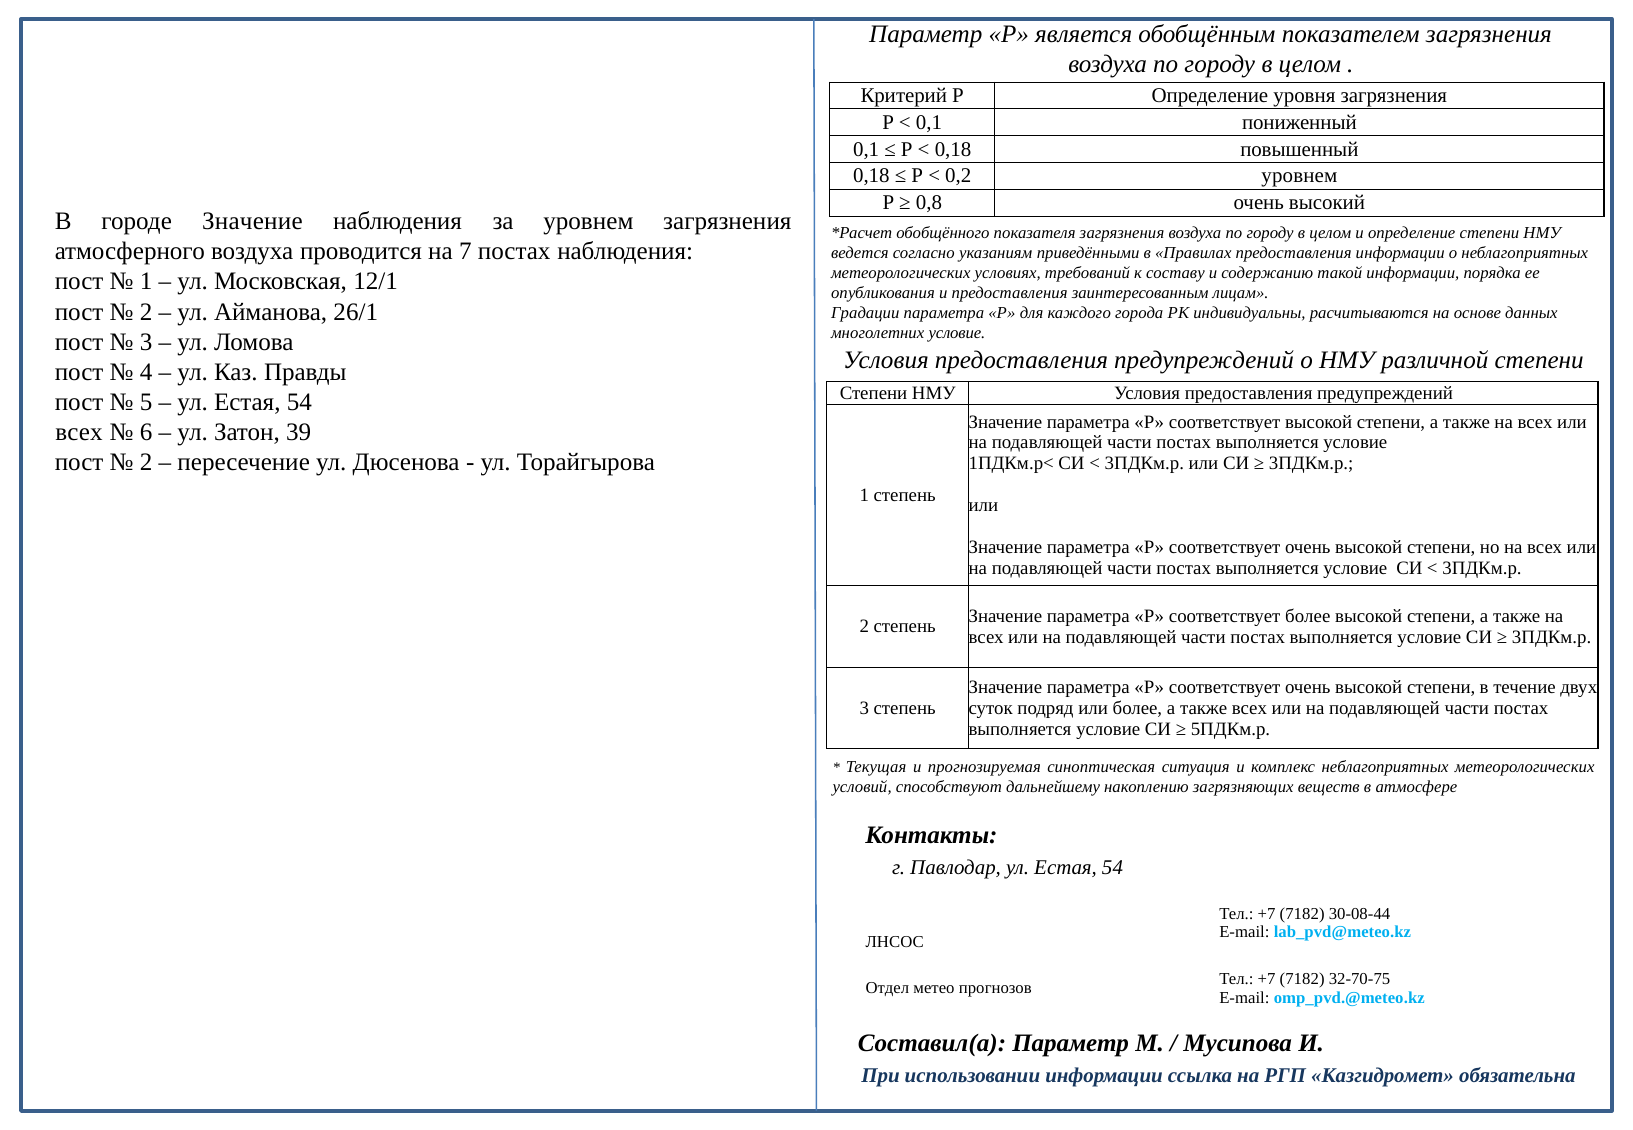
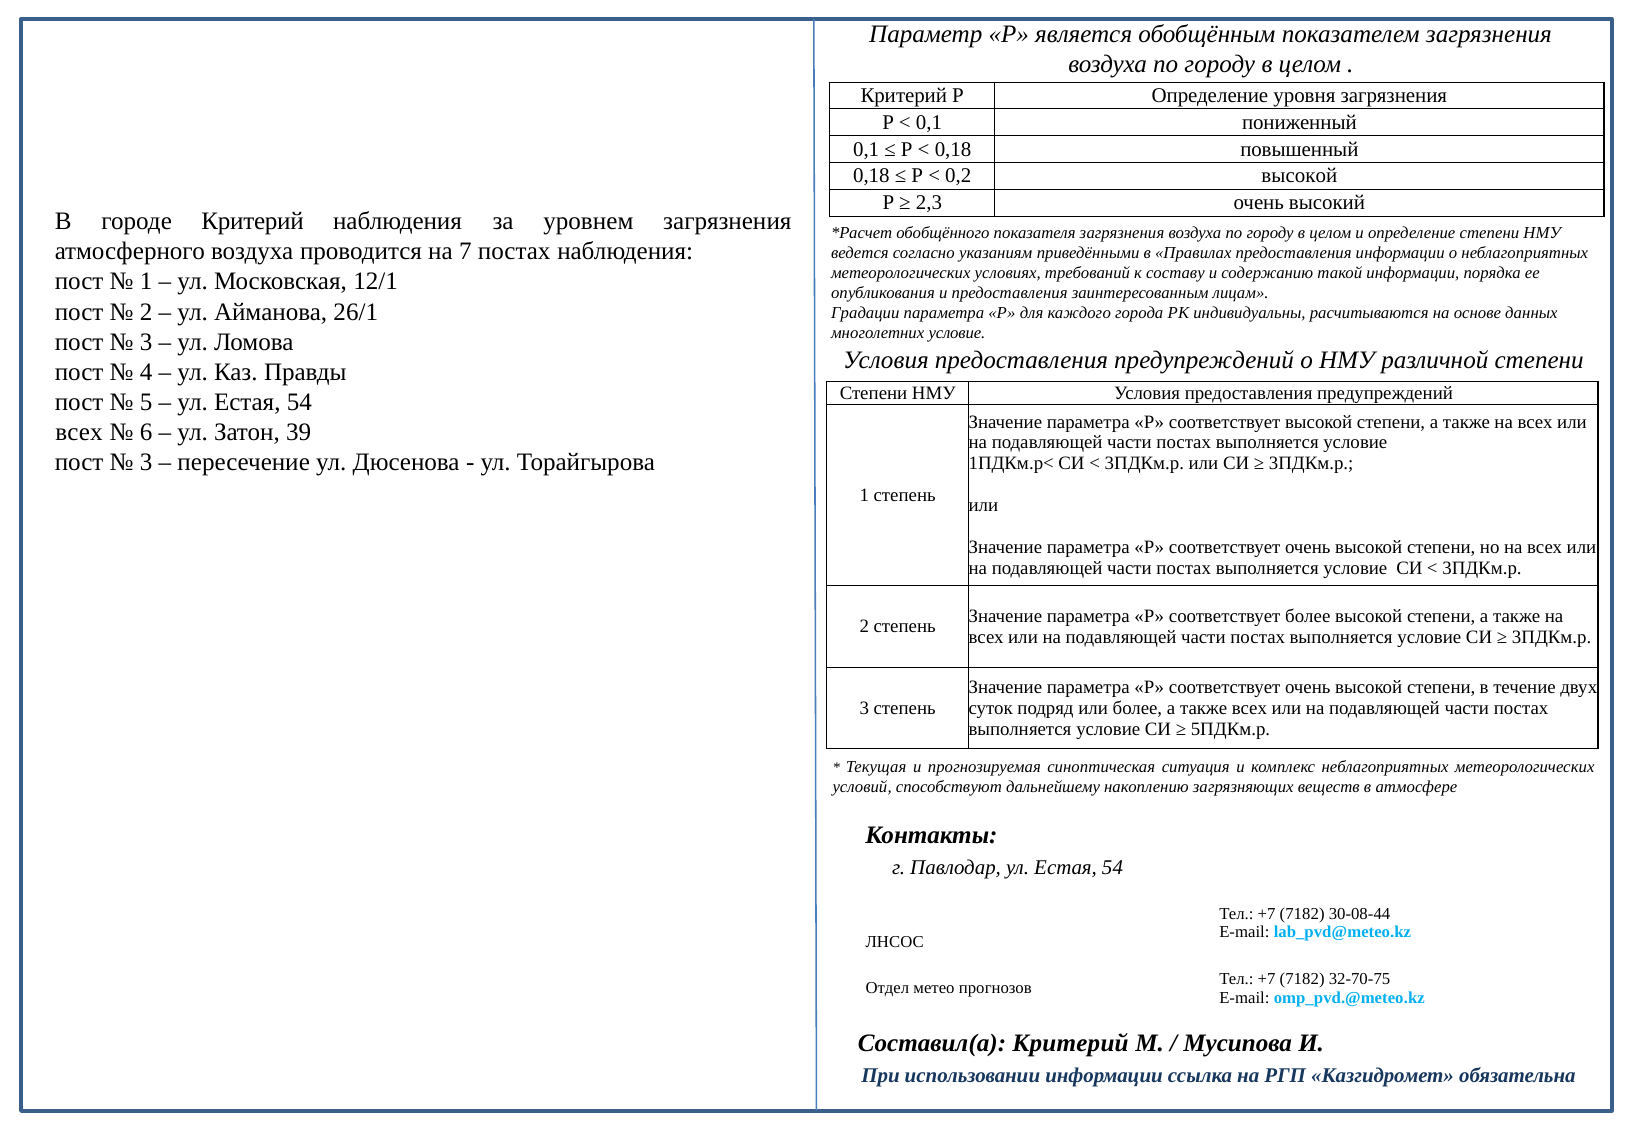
0,2 уровнем: уровнем -> высокой
0,8: 0,8 -> 2,3
городе Значение: Значение -> Критерий
2 at (146, 463): 2 -> 3
Составил(а Параметр: Параметр -> Критерий
